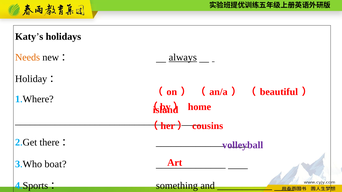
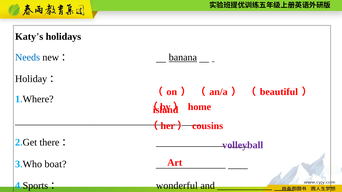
Needs colour: orange -> blue
always: always -> banana
something: something -> wonderful
